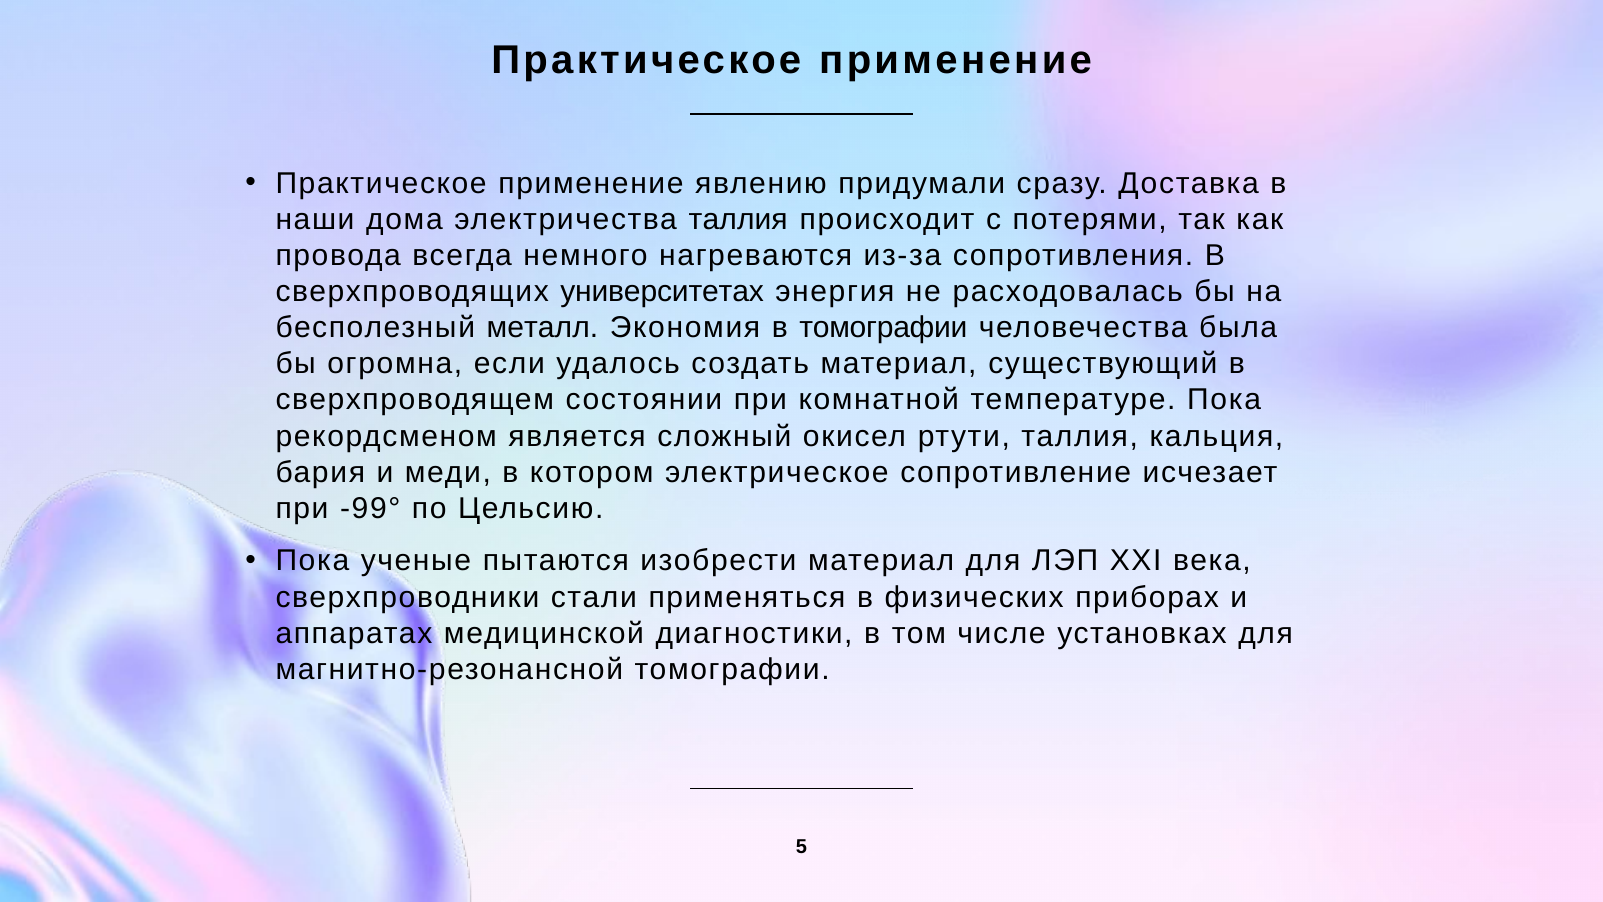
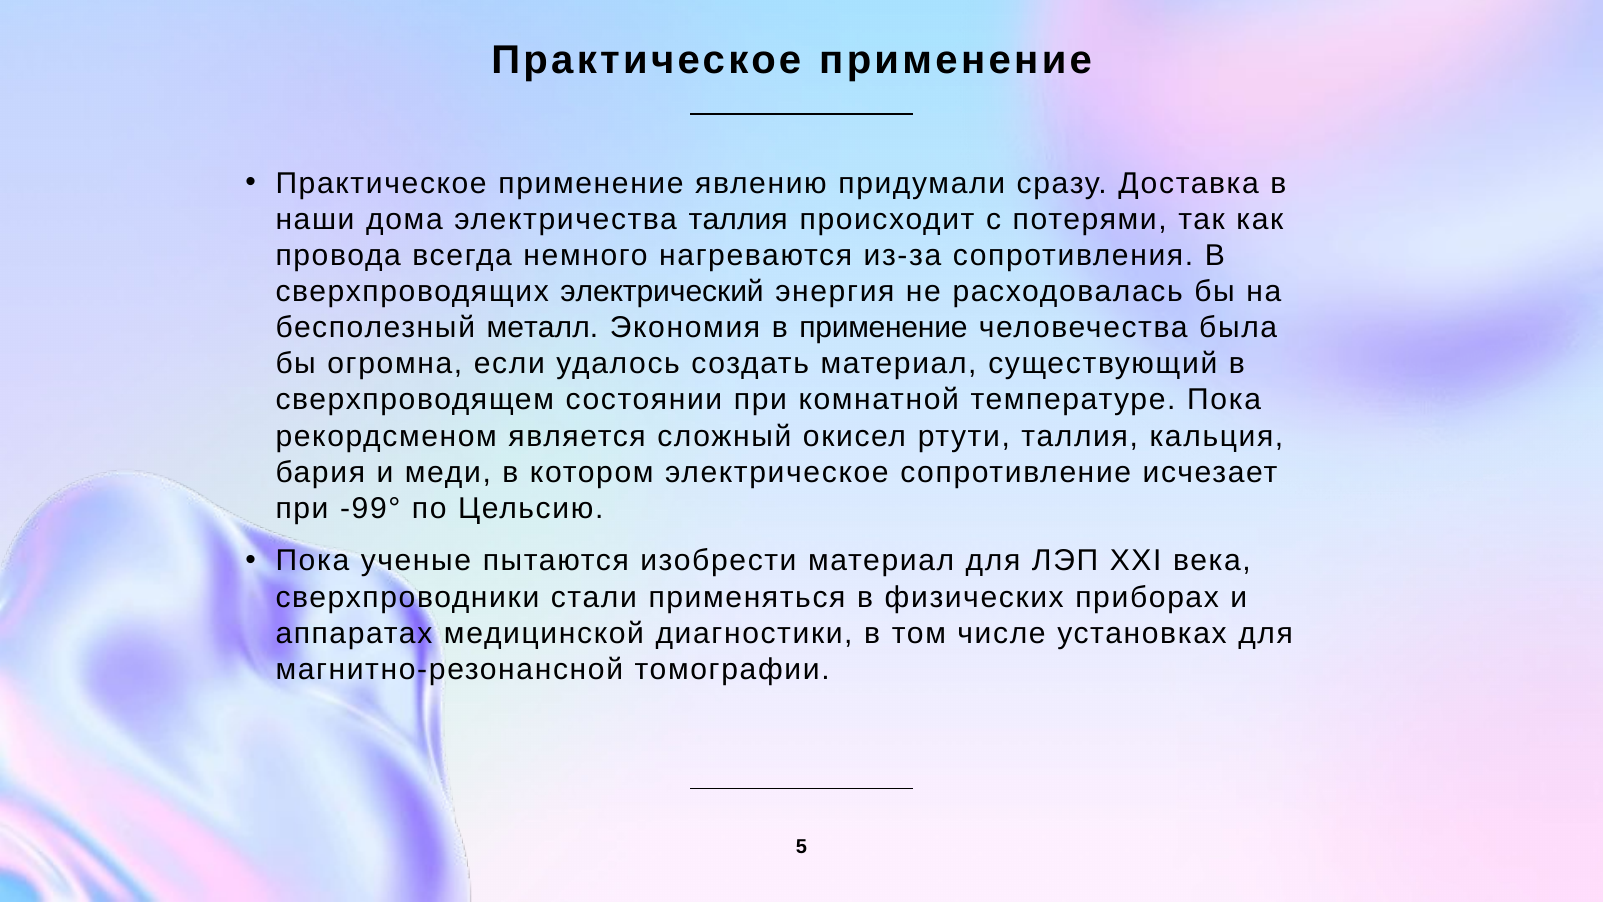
университетах: университетах -> электрический
в томографии: томографии -> применение
